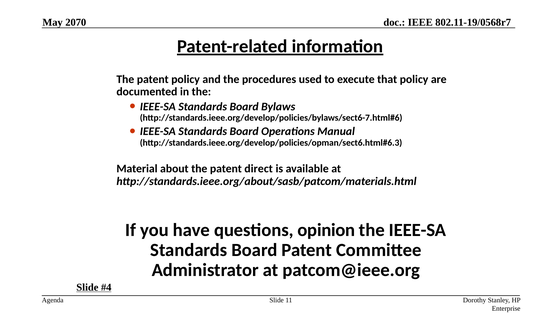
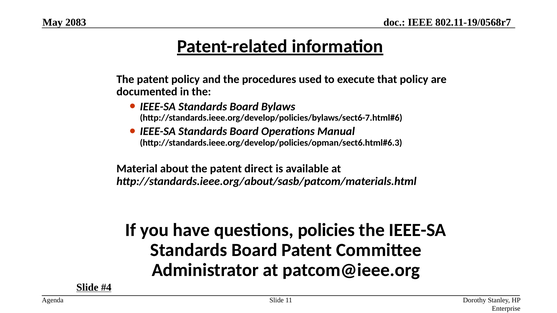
2070: 2070 -> 2083
opinion: opinion -> policies
